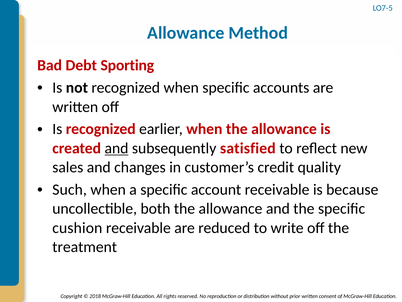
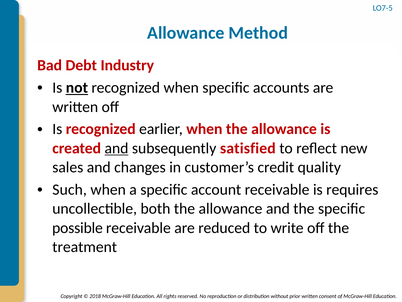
Sporting: Sporting -> Industry
not underline: none -> present
because: because -> requires
cushion: cushion -> possible
